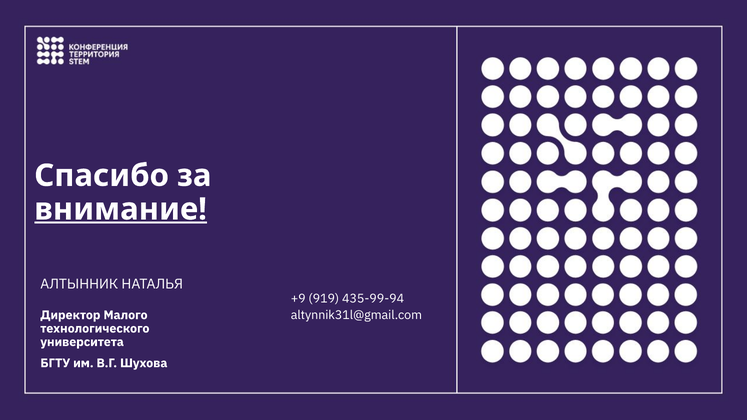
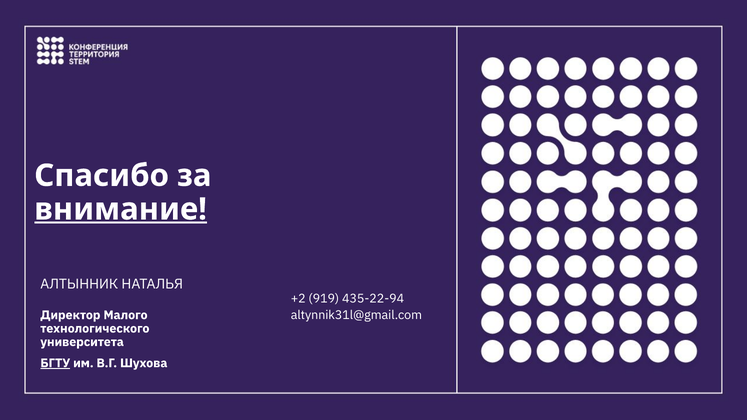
+9: +9 -> +2
435-99-94: 435-99-94 -> 435-22-94
БГТУ underline: none -> present
